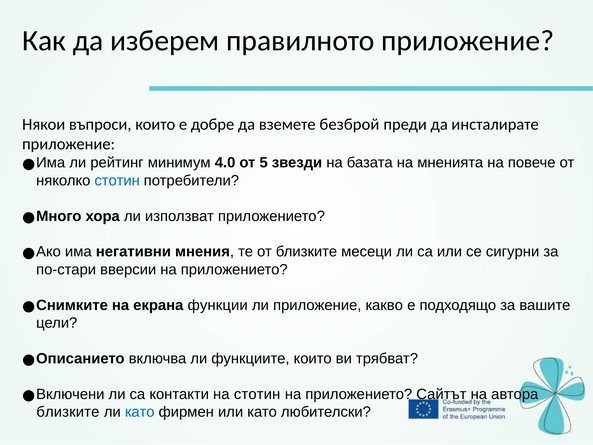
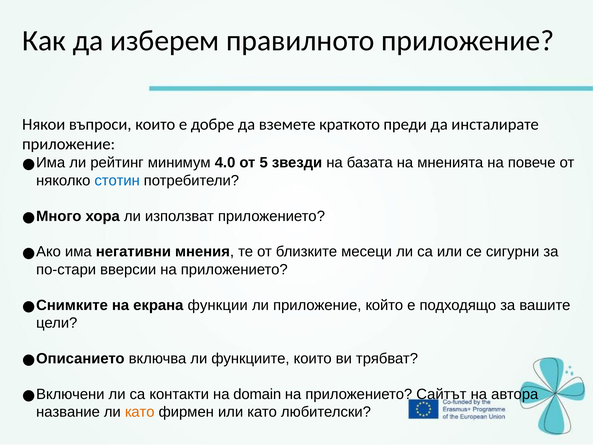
безброй: безброй -> краткото
какво: какво -> който
на стотин: стотин -> domain
близките at (68, 412): близките -> название
като at (140, 412) colour: blue -> orange
